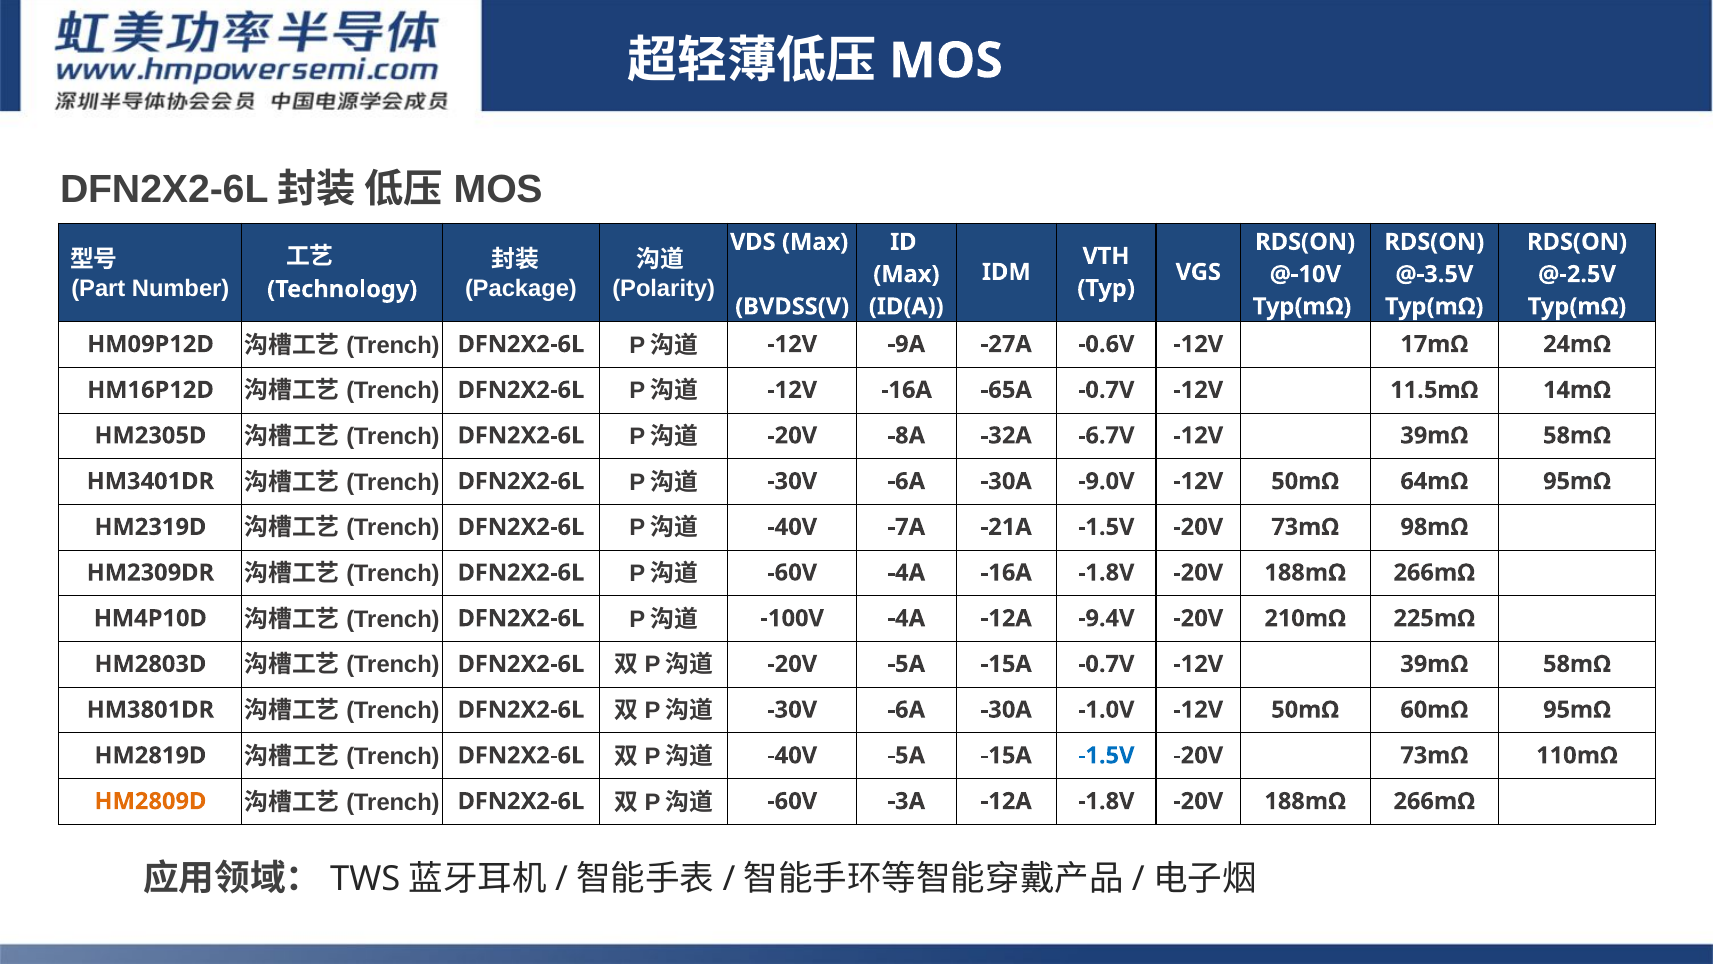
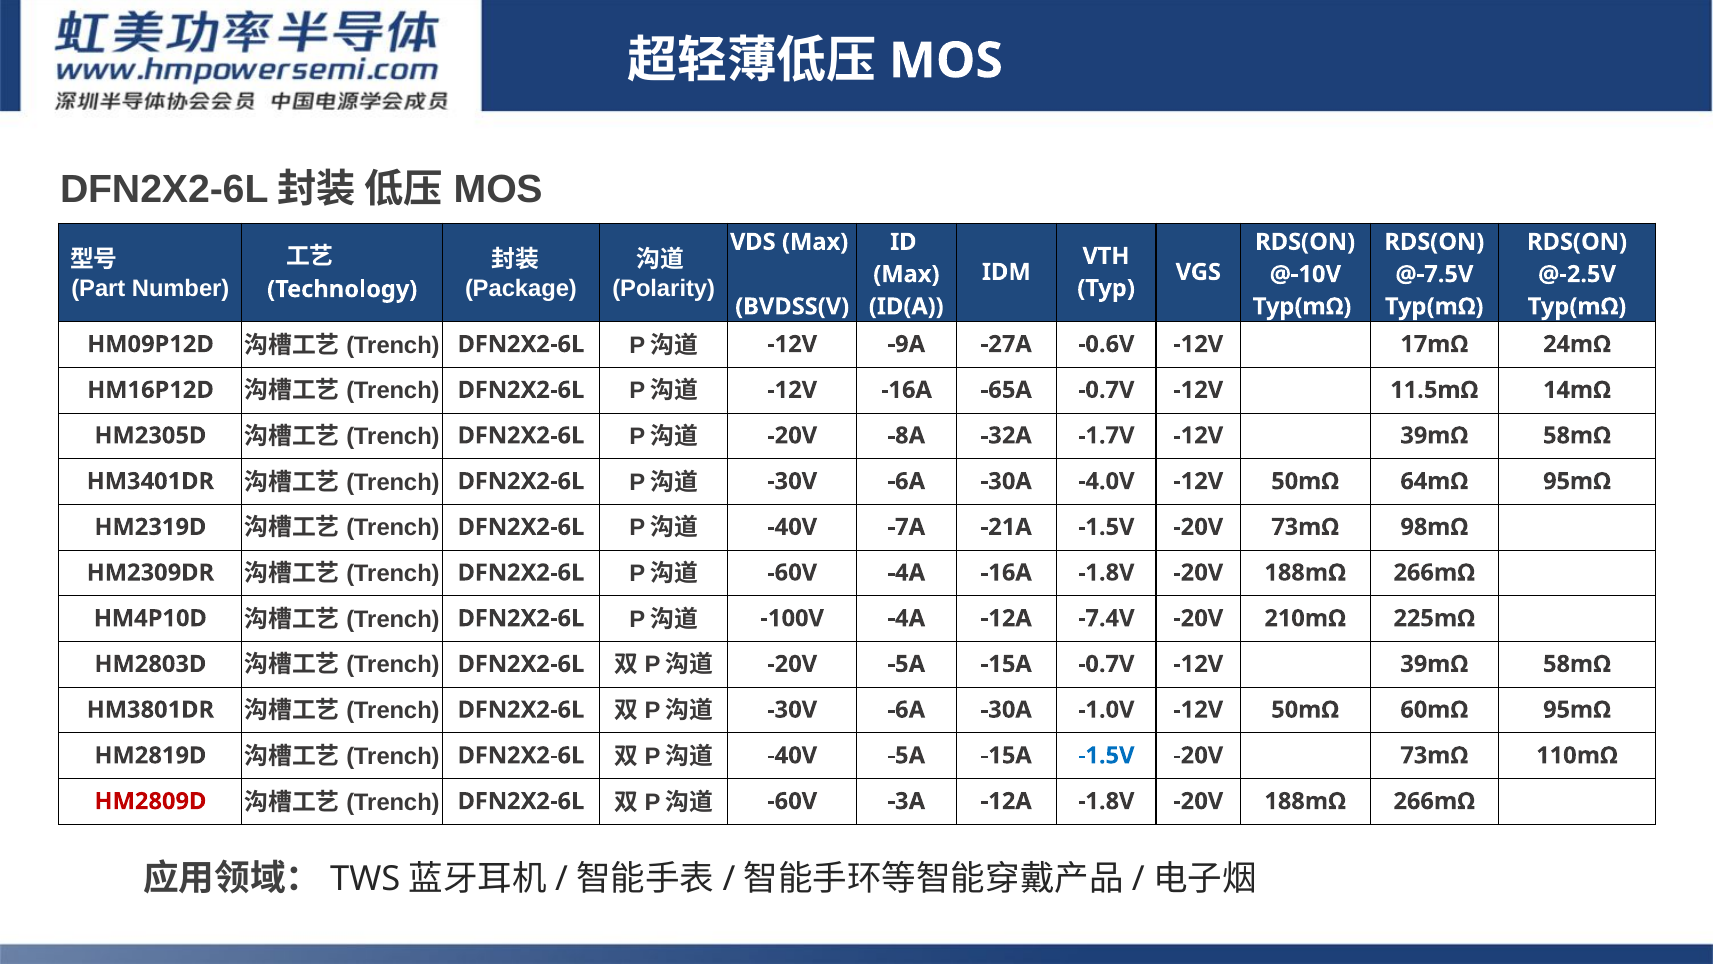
@-3.5V: @-3.5V -> @-7.5V
-6.7V: -6.7V -> -1.7V
-9.0V: -9.0V -> -4.0V
-9.4V: -9.4V -> -7.4V
HM2809D colour: orange -> red
